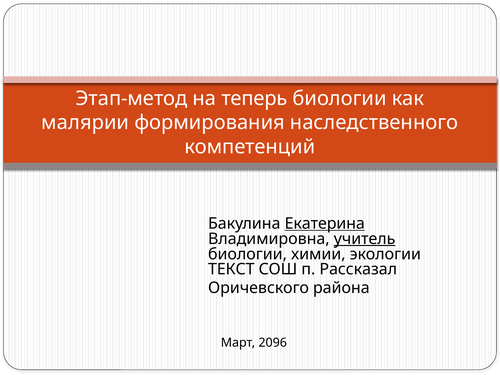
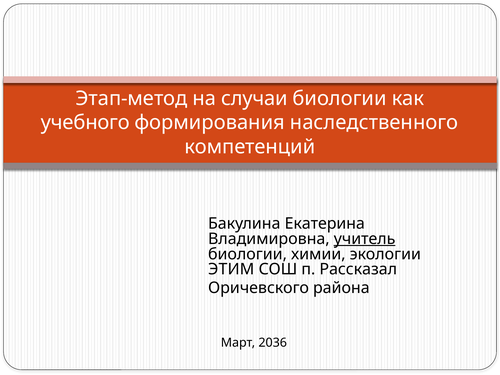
теперь: теперь -> случаи
малярии: малярии -> учебного
Екатерина underline: present -> none
ТЕКСТ: ТЕКСТ -> ЭТИМ
2096: 2096 -> 2036
